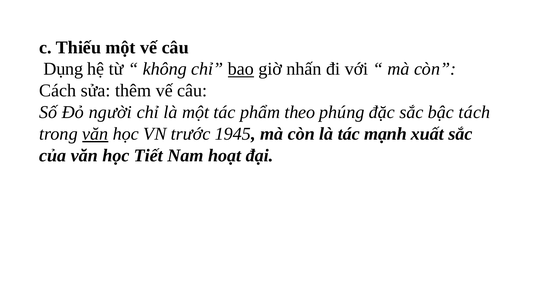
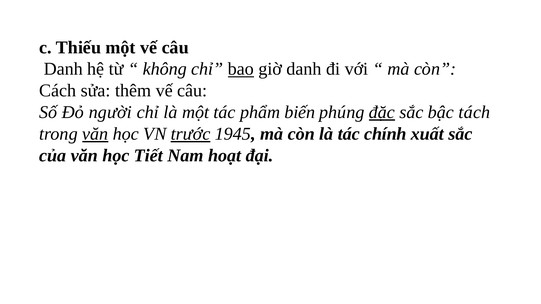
Dụng at (63, 69): Dụng -> Danh
giờ nhấn: nhấn -> danh
theo: theo -> biến
đặc underline: none -> present
trước underline: none -> present
mạnh: mạnh -> chính
